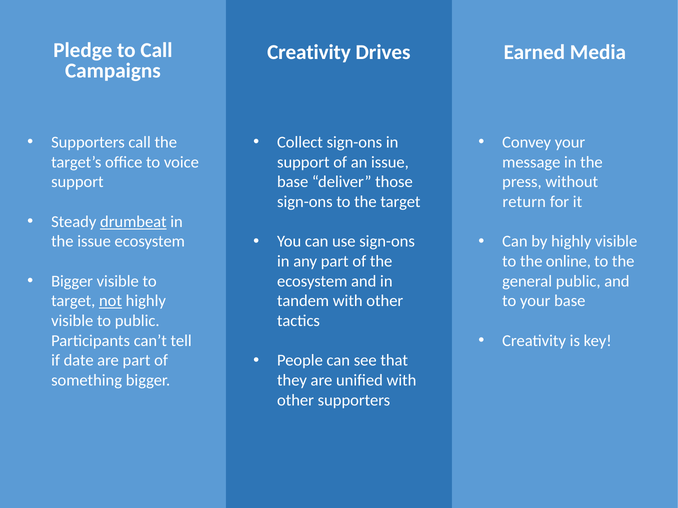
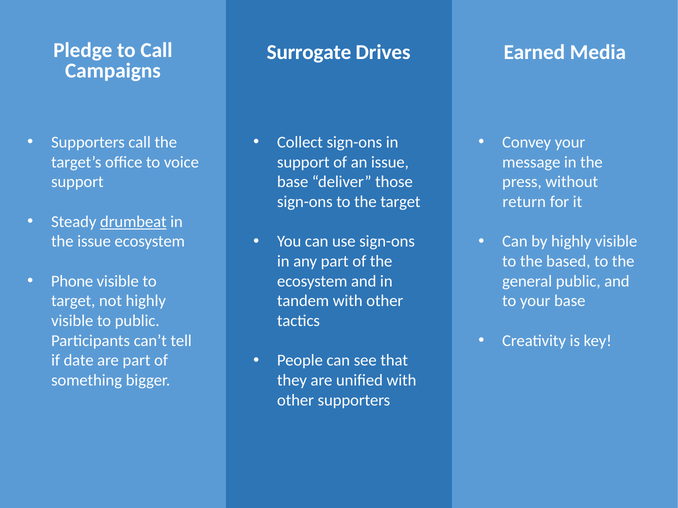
Creativity at (309, 52): Creativity -> Surrogate
online: online -> based
Bigger at (72, 281): Bigger -> Phone
not underline: present -> none
